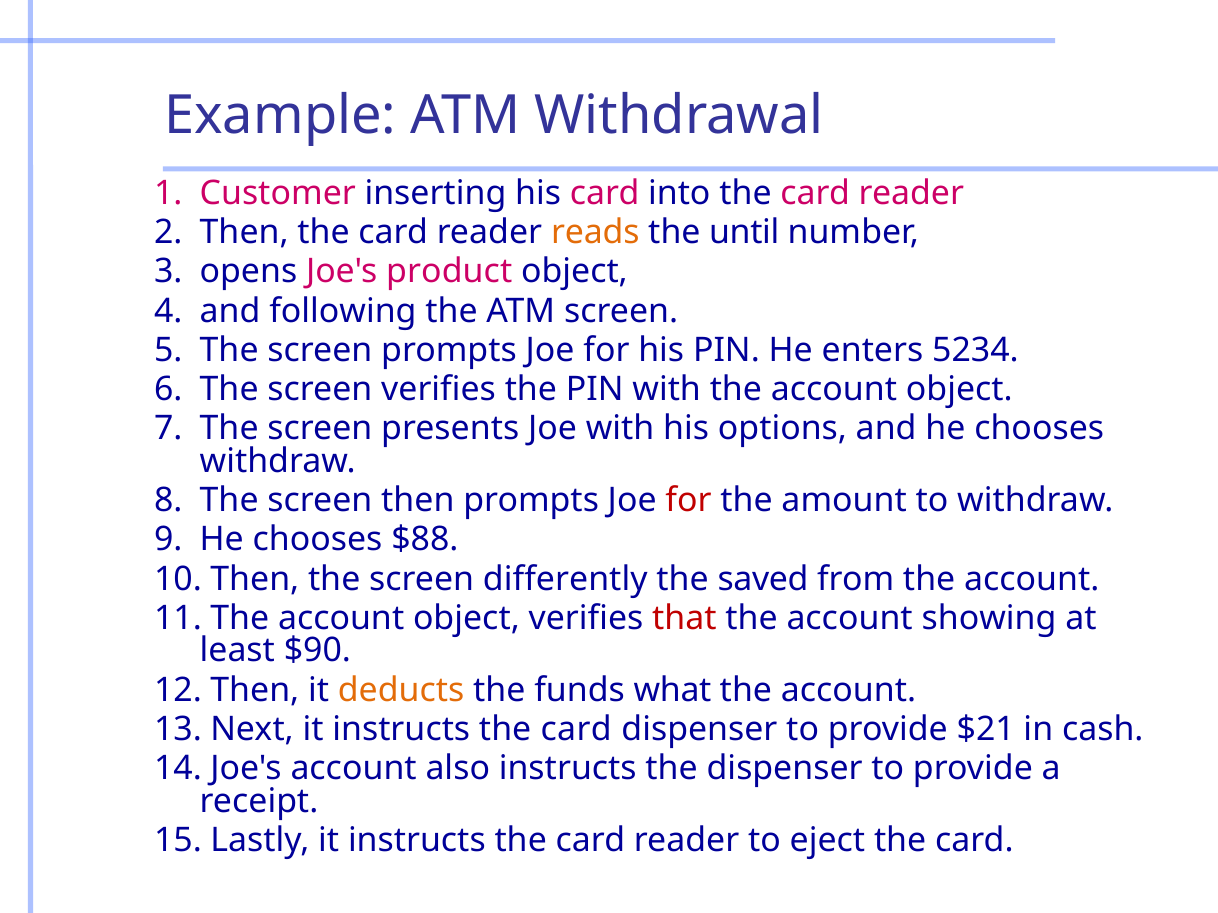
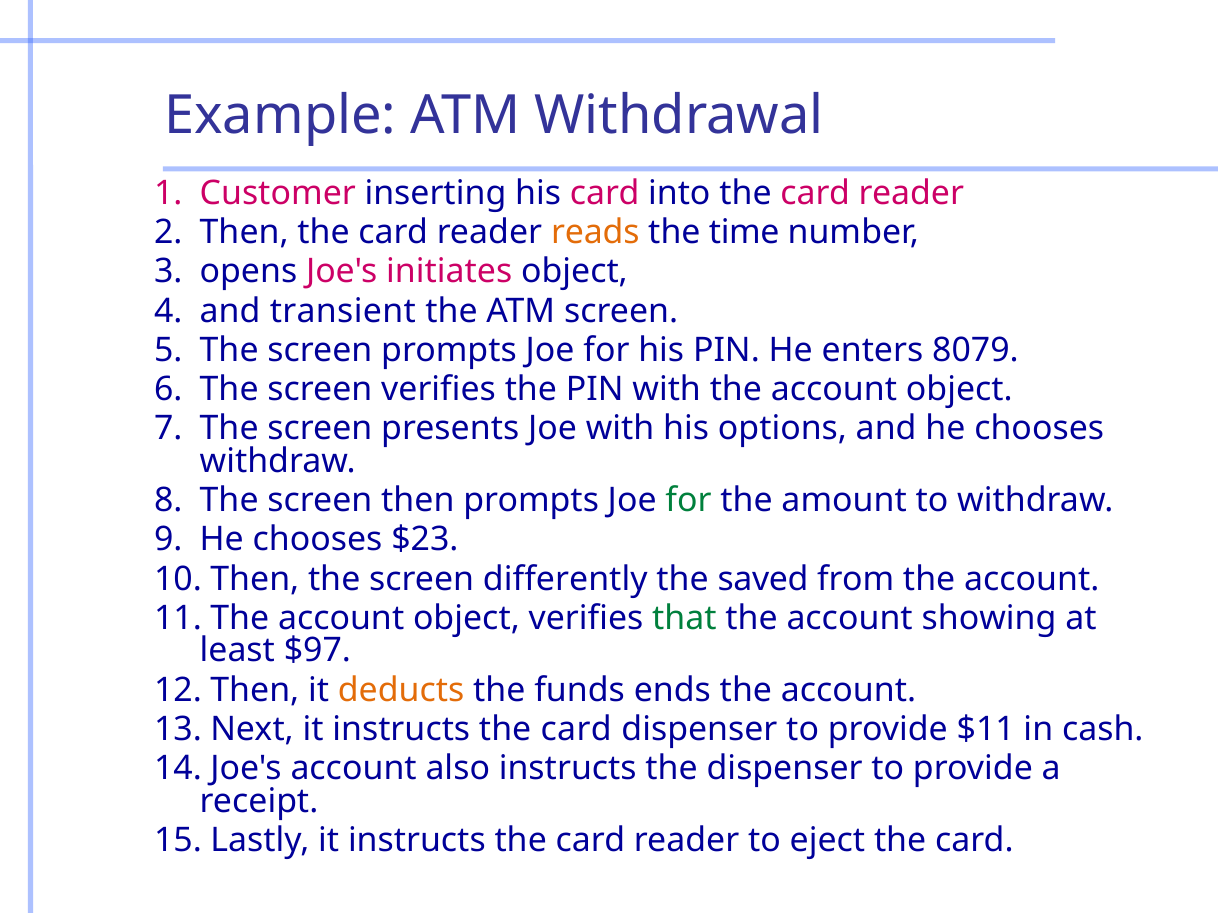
until: until -> time
product: product -> initiates
following: following -> transient
5234: 5234 -> 8079
for at (688, 501) colour: red -> green
$88: $88 -> $23
that colour: red -> green
$90: $90 -> $97
what: what -> ends
$21: $21 -> $11
